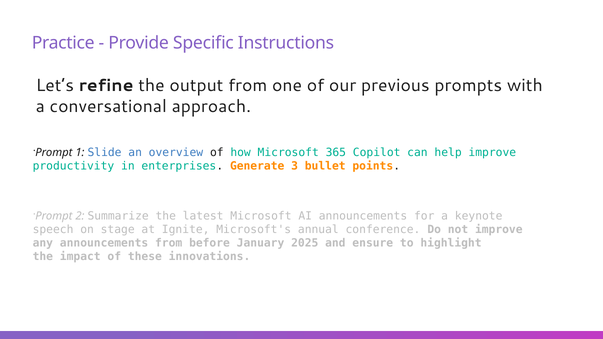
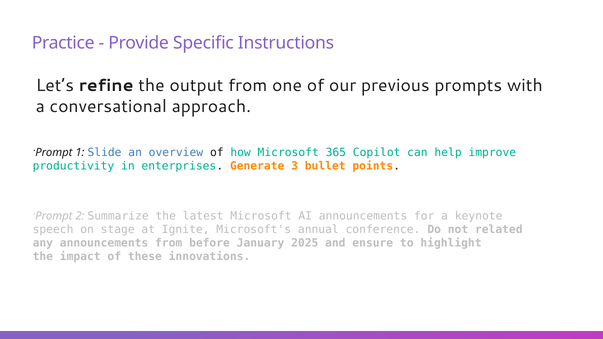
not improve: improve -> related
